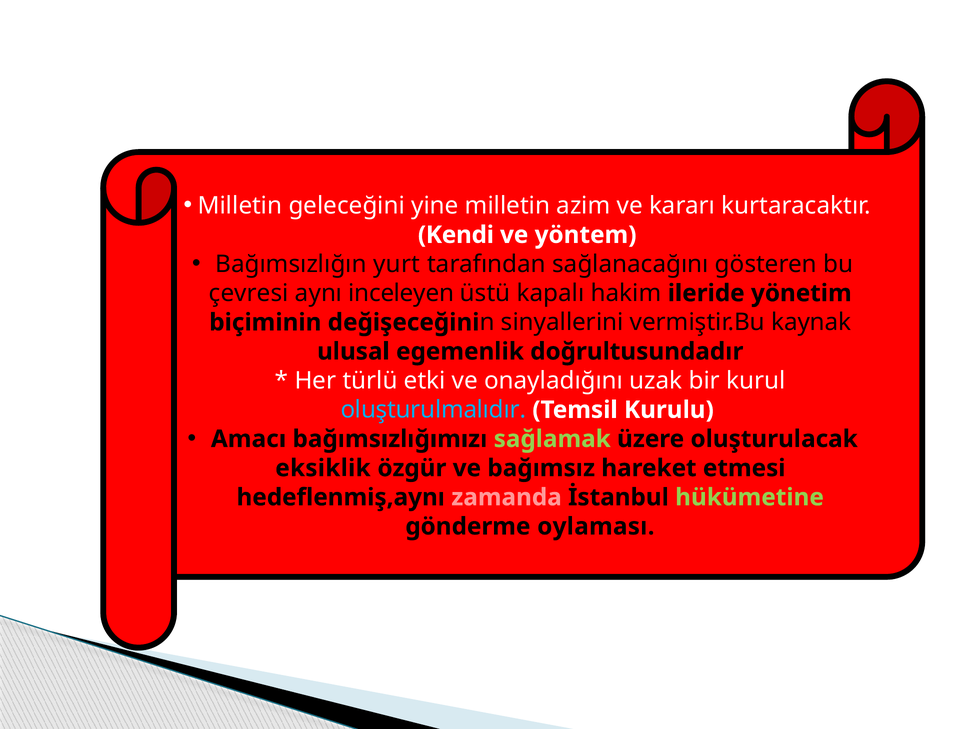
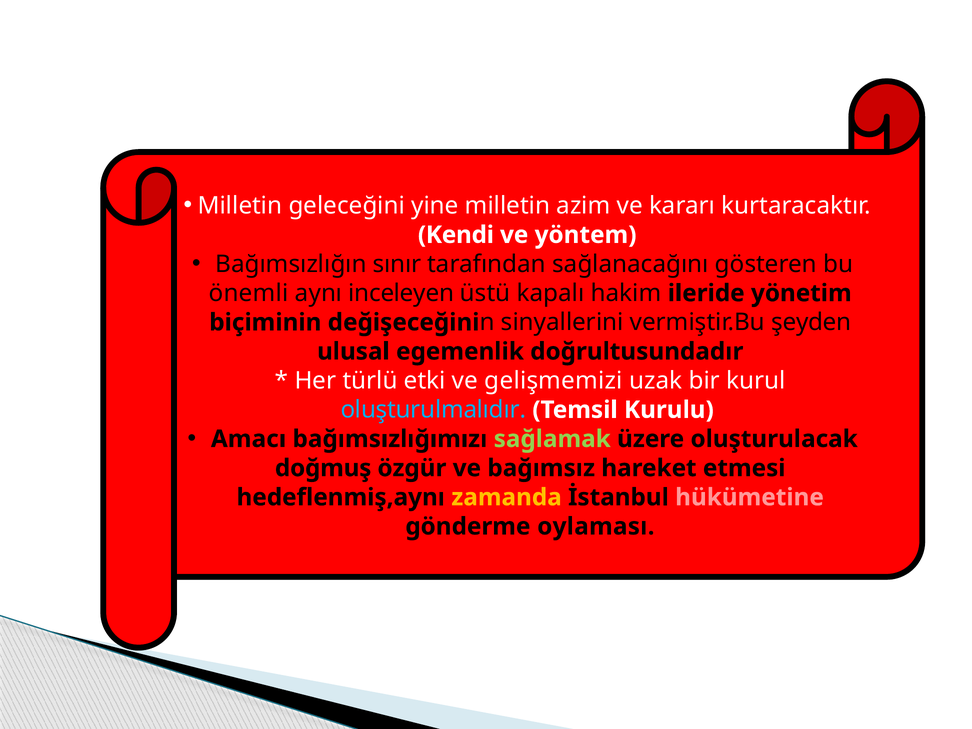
yurt: yurt -> sınır
çevresi: çevresi -> önemli
kaynak: kaynak -> şeyden
onayladığını: onayladığını -> gelişmemizi
eksiklik: eksiklik -> doğmuş
zamanda colour: pink -> yellow
hükümetine colour: light green -> pink
